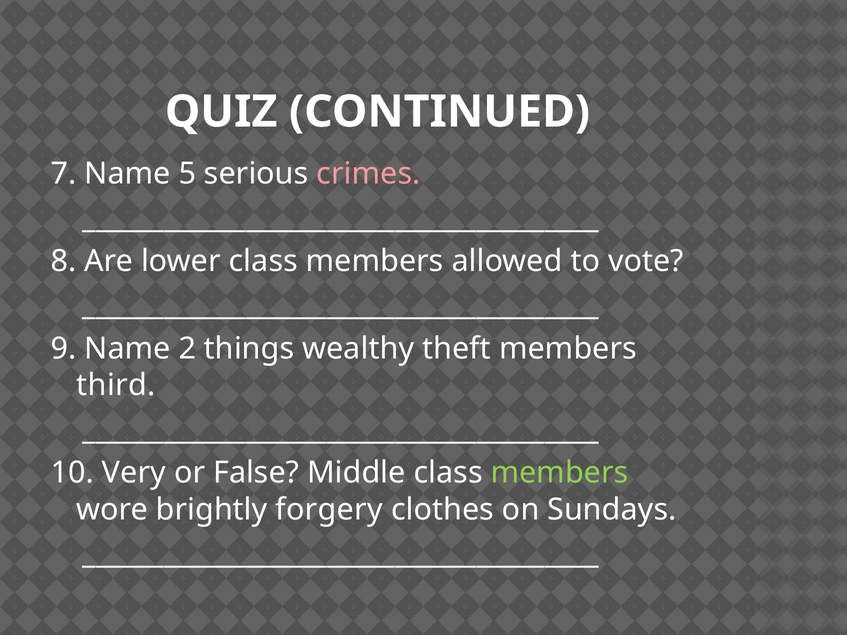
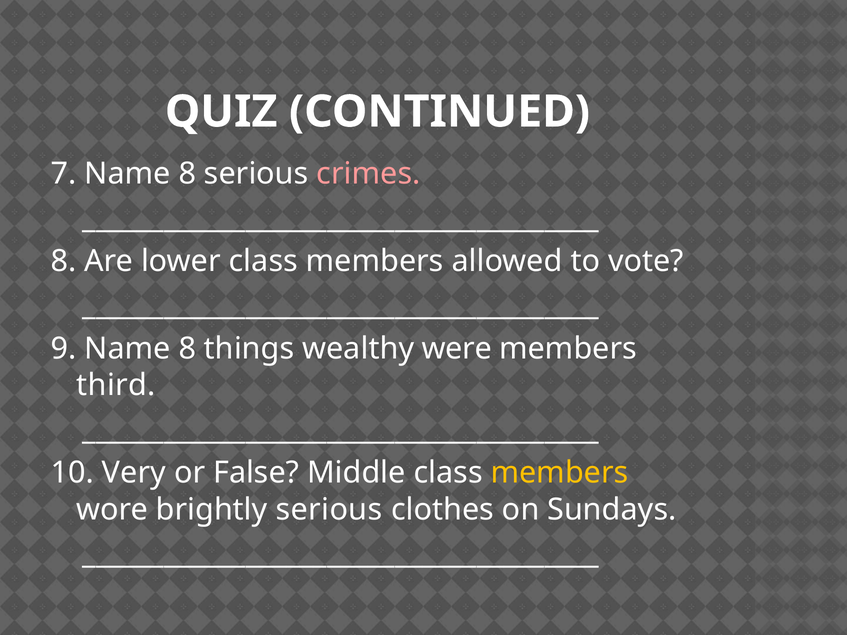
7 Name 5: 5 -> 8
9 Name 2: 2 -> 8
theft: theft -> were
members at (560, 473) colour: light green -> yellow
brightly forgery: forgery -> serious
